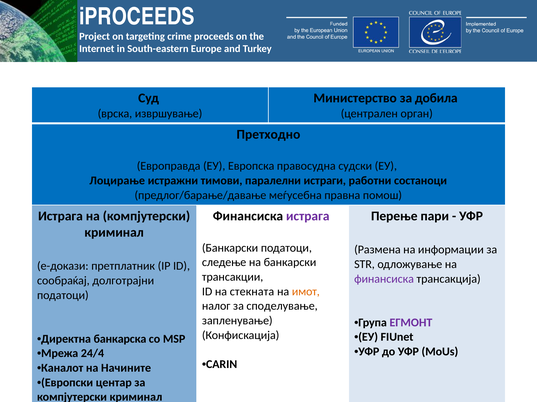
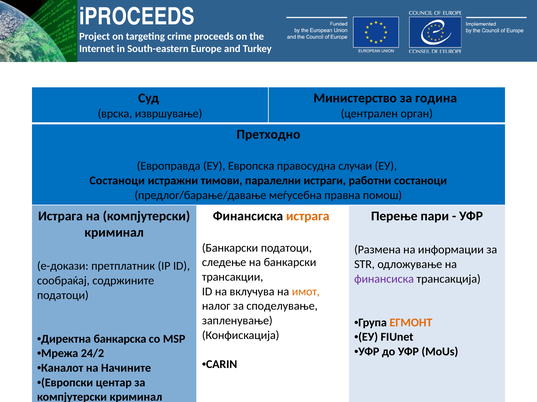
добила: добила -> година
судски: судски -> случаи
Лоцирање at (117, 181): Лоцирање -> Состаноци
истрага at (308, 216) colour: purple -> orange
долготрајни: долготрајни -> содржините
стекната: стекната -> вклучува
ЕГМОНТ colour: purple -> orange
24/4: 24/4 -> 24/2
